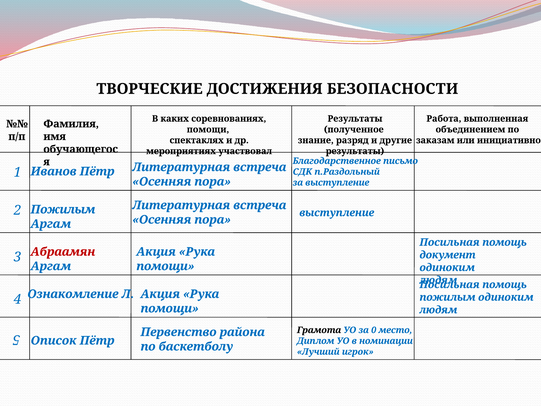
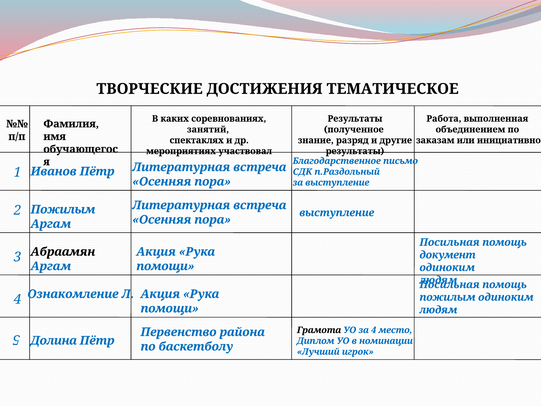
БЕЗОПАСНОСТИ: БЕЗОПАСНОСТИ -> ТЕМАТИЧЕСКОЕ
помощи at (208, 129): помощи -> занятий
Абраамян colour: red -> black
за 0: 0 -> 4
Описок: Описок -> Долина
